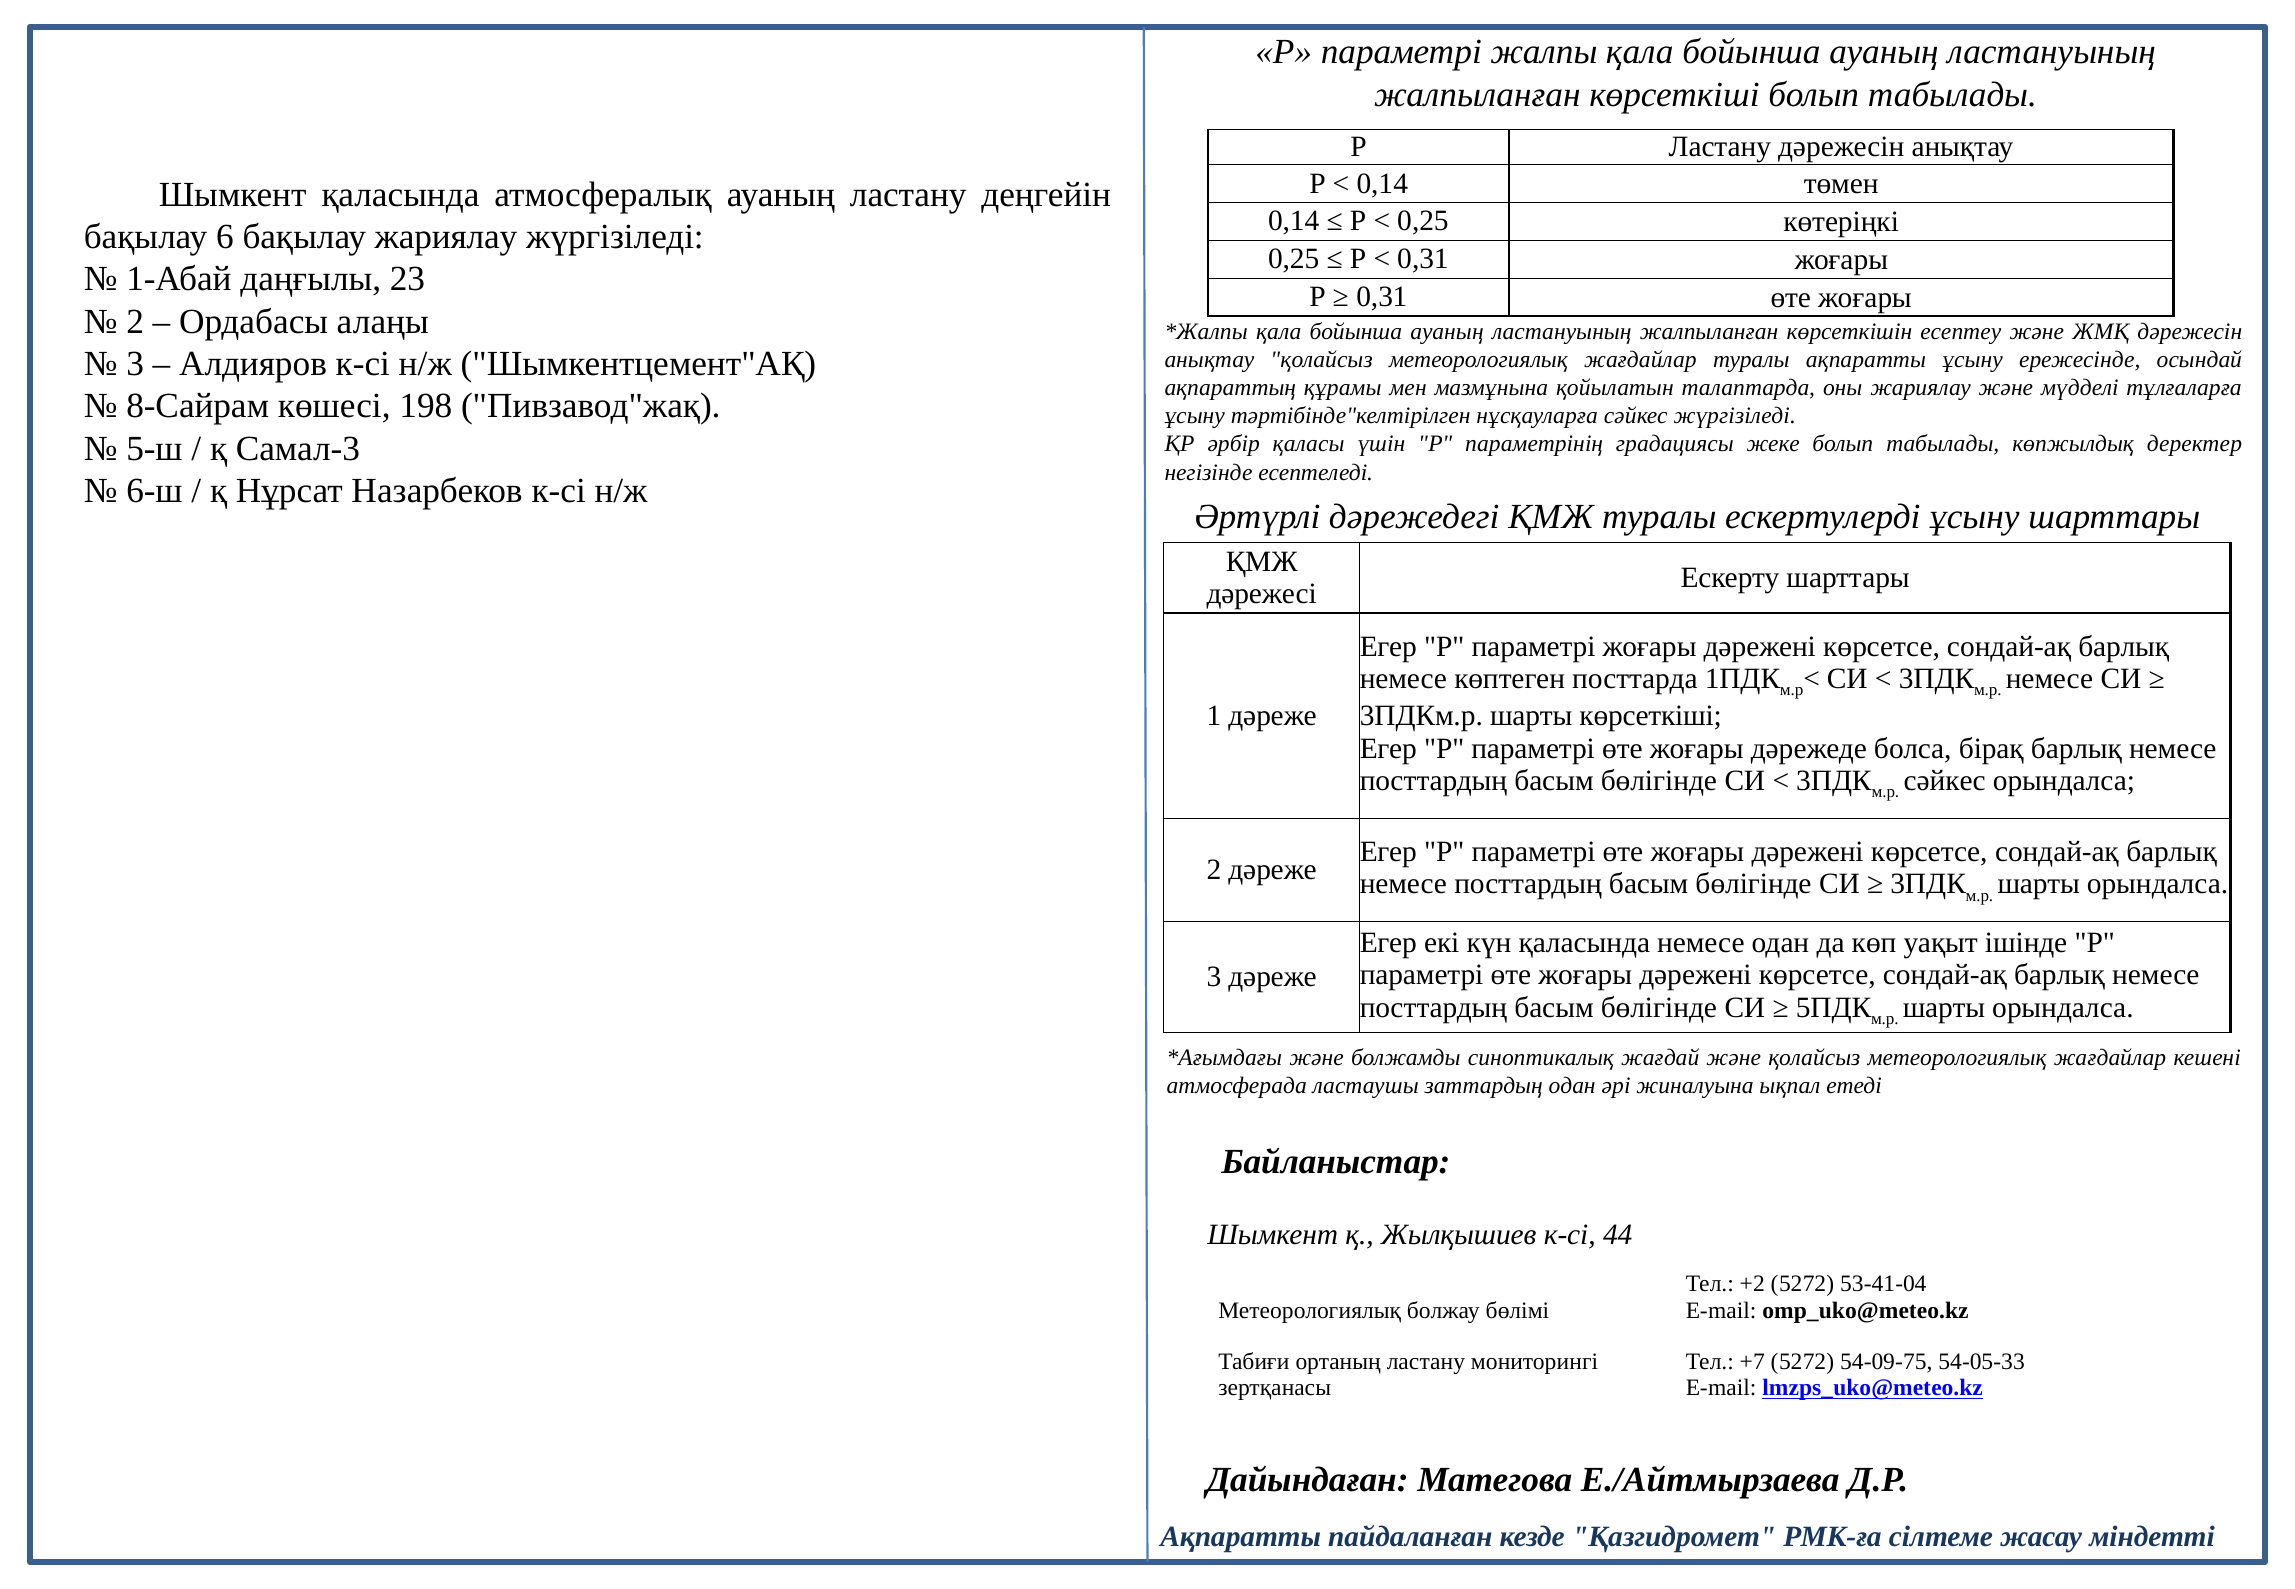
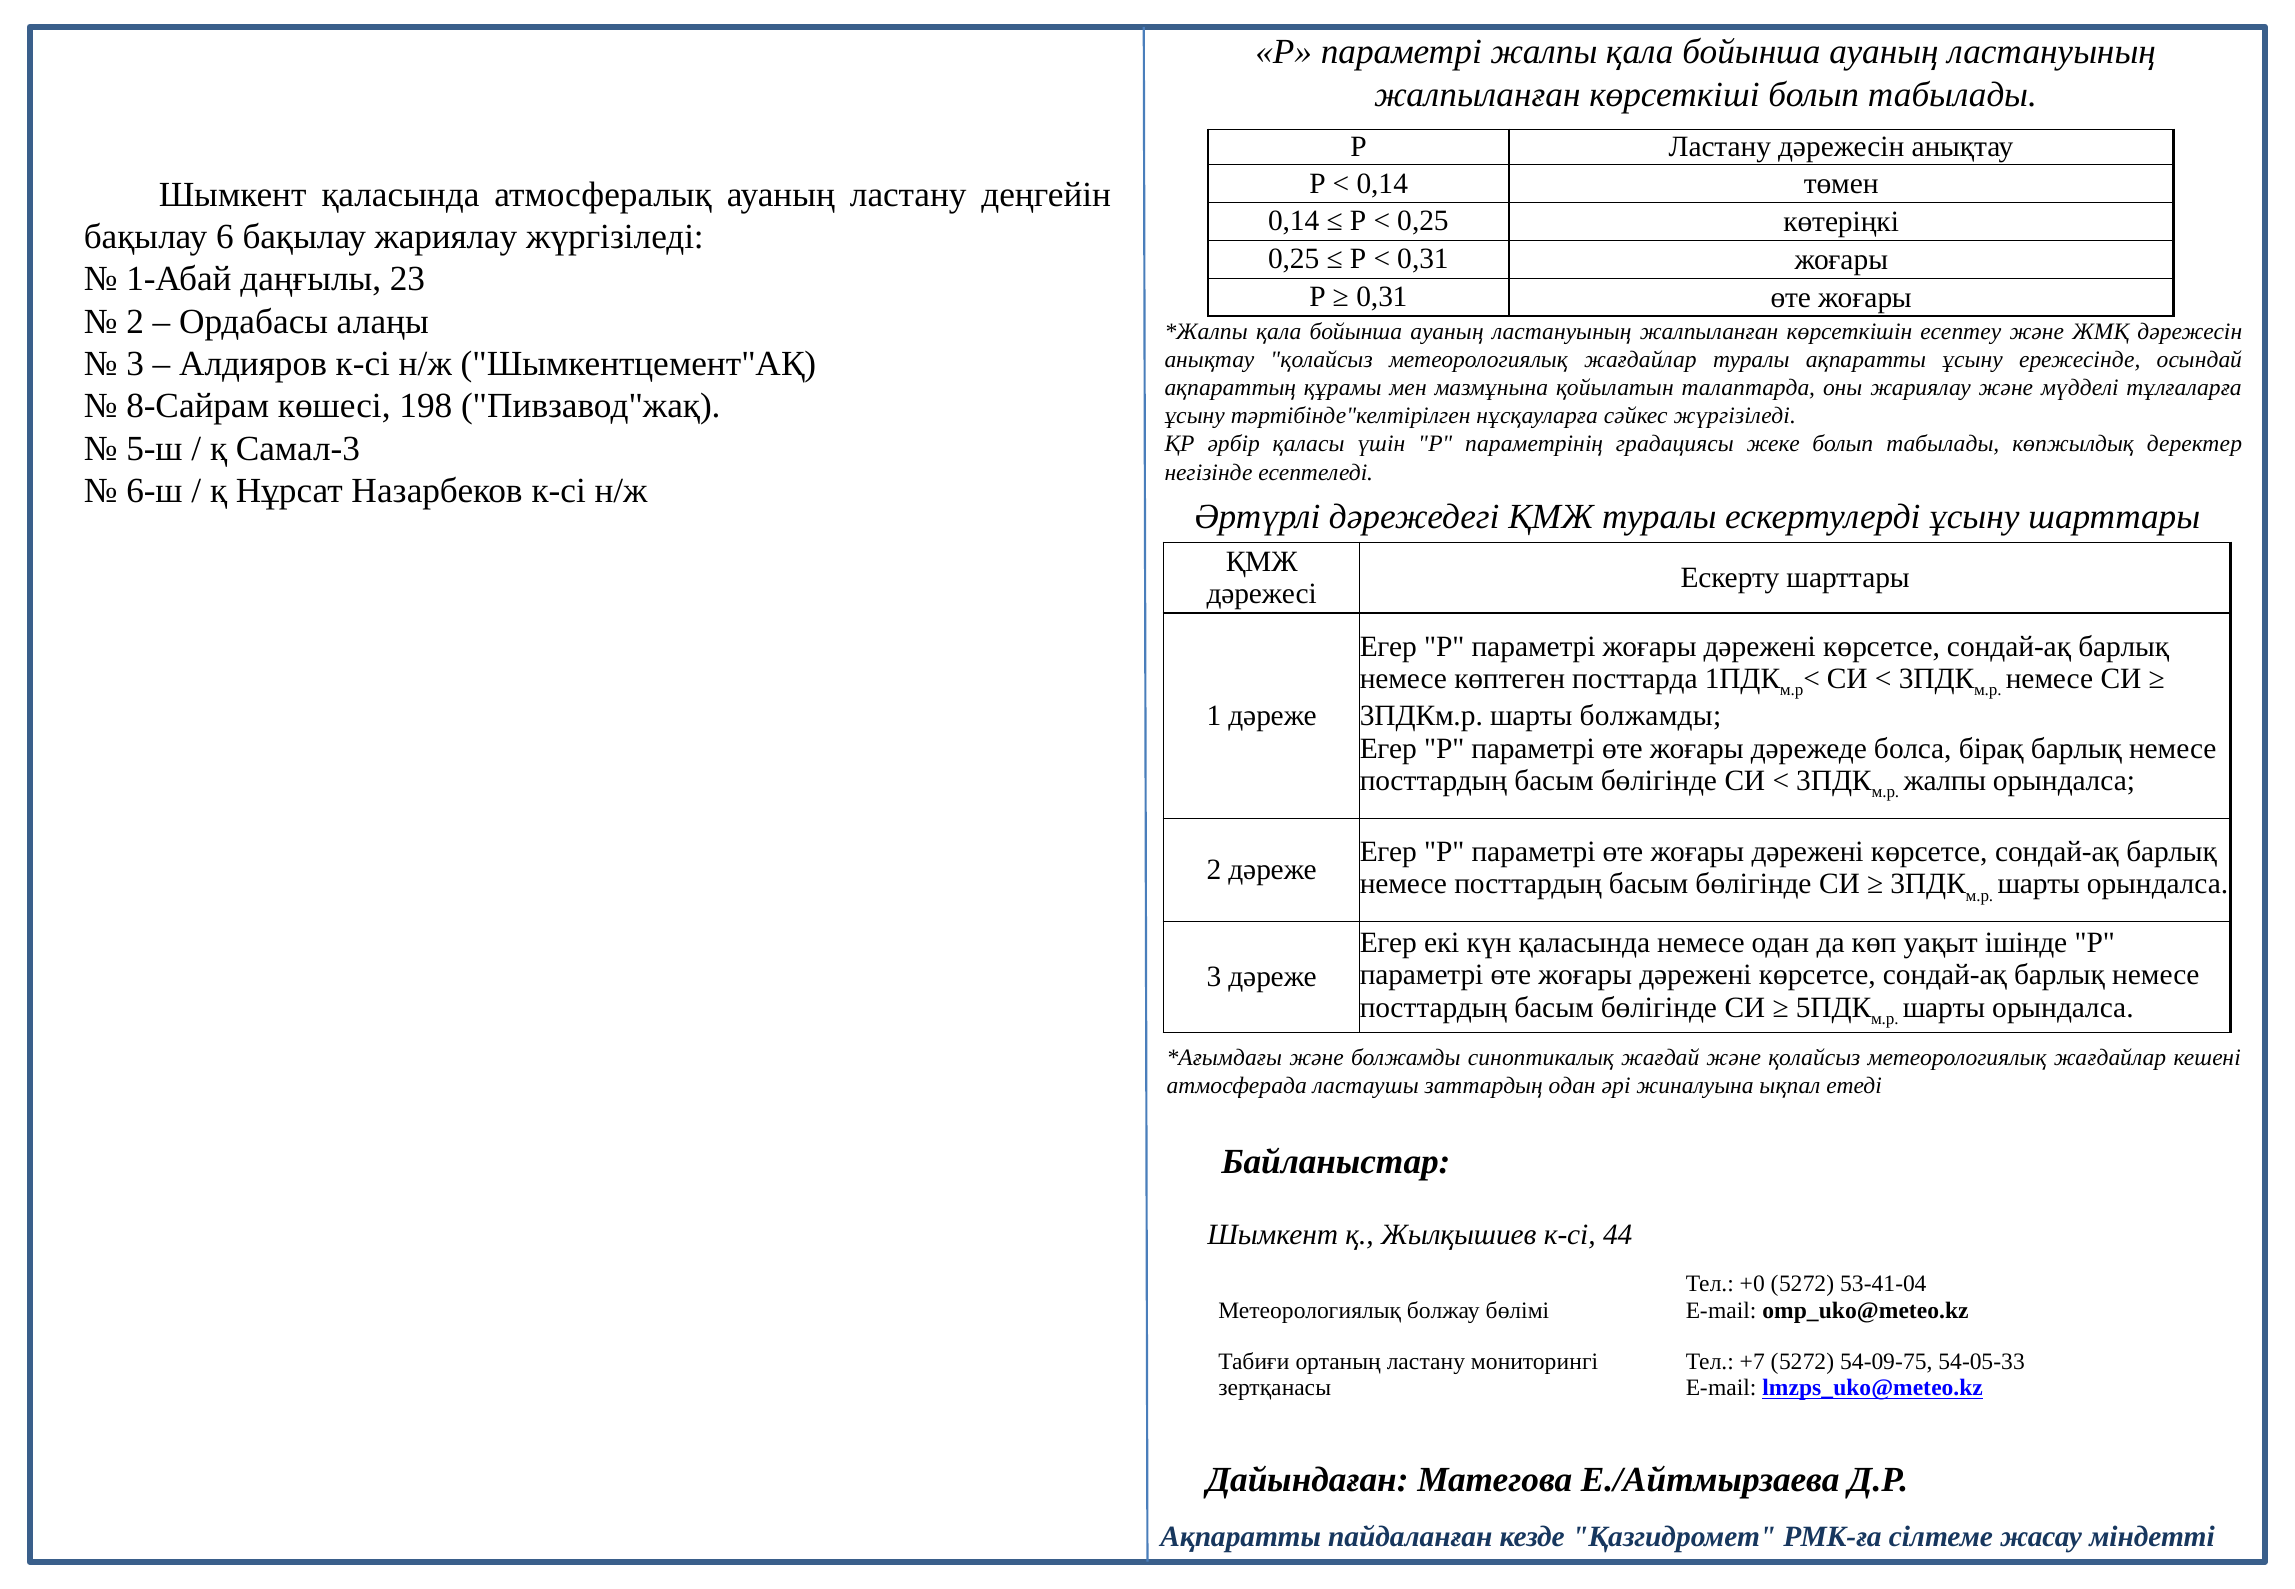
шарты көрсеткіші: көрсеткіші -> болжамды
сәйкес at (1945, 781): сәйкес -> жалпы
+2: +2 -> +0
